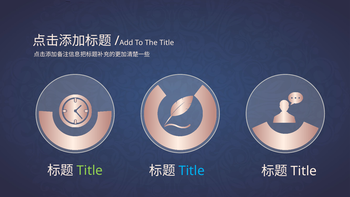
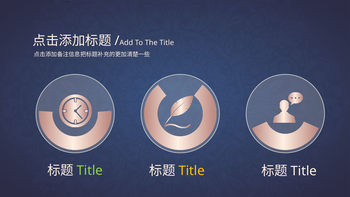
Title at (192, 171) colour: light blue -> yellow
